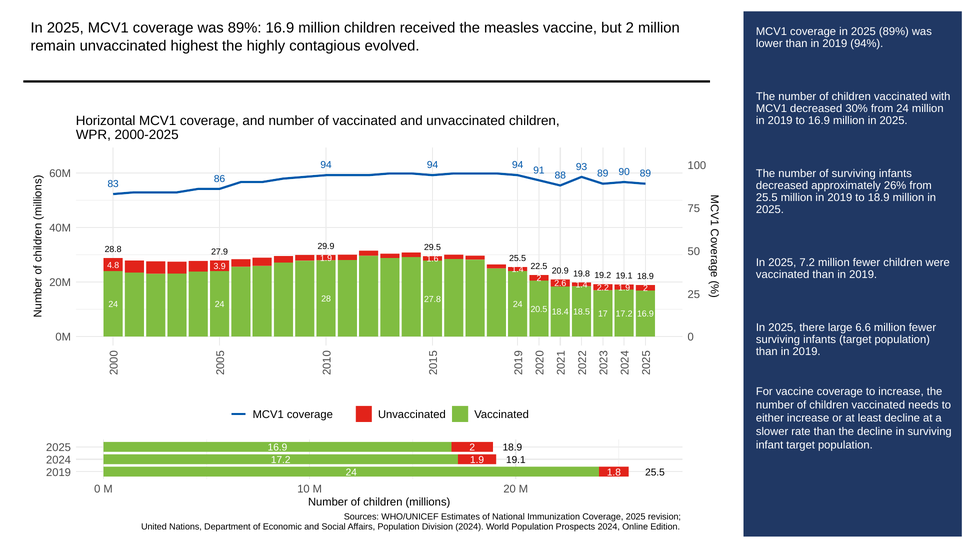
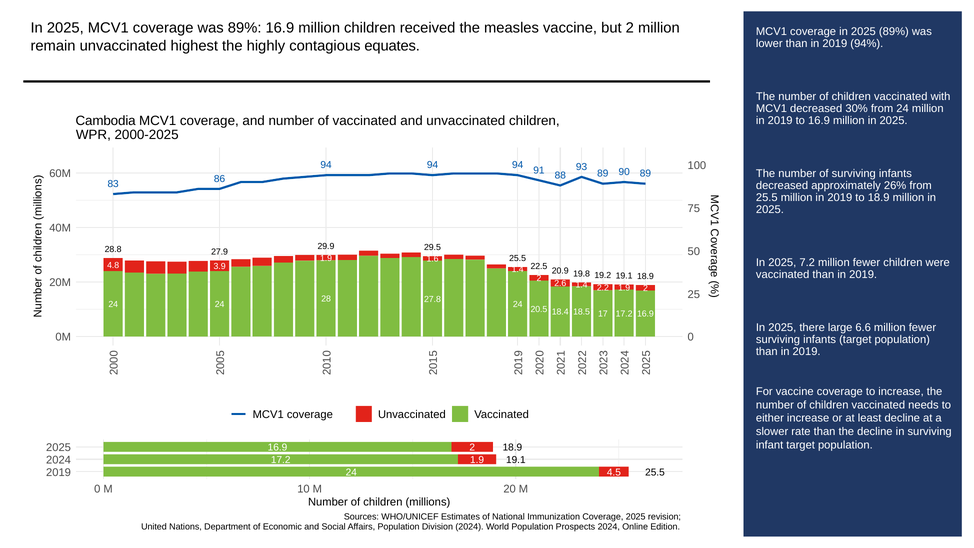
evolved: evolved -> equates
Horizontal: Horizontal -> Cambodia
1.8: 1.8 -> 4.5
